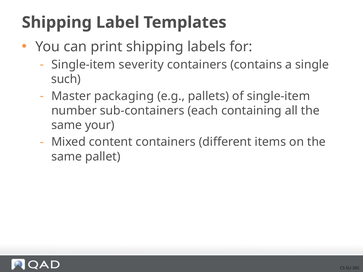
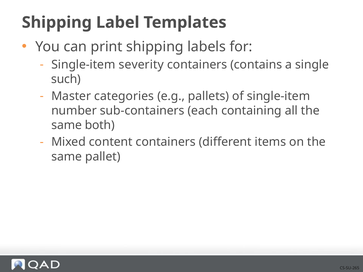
packaging: packaging -> categories
your: your -> both
